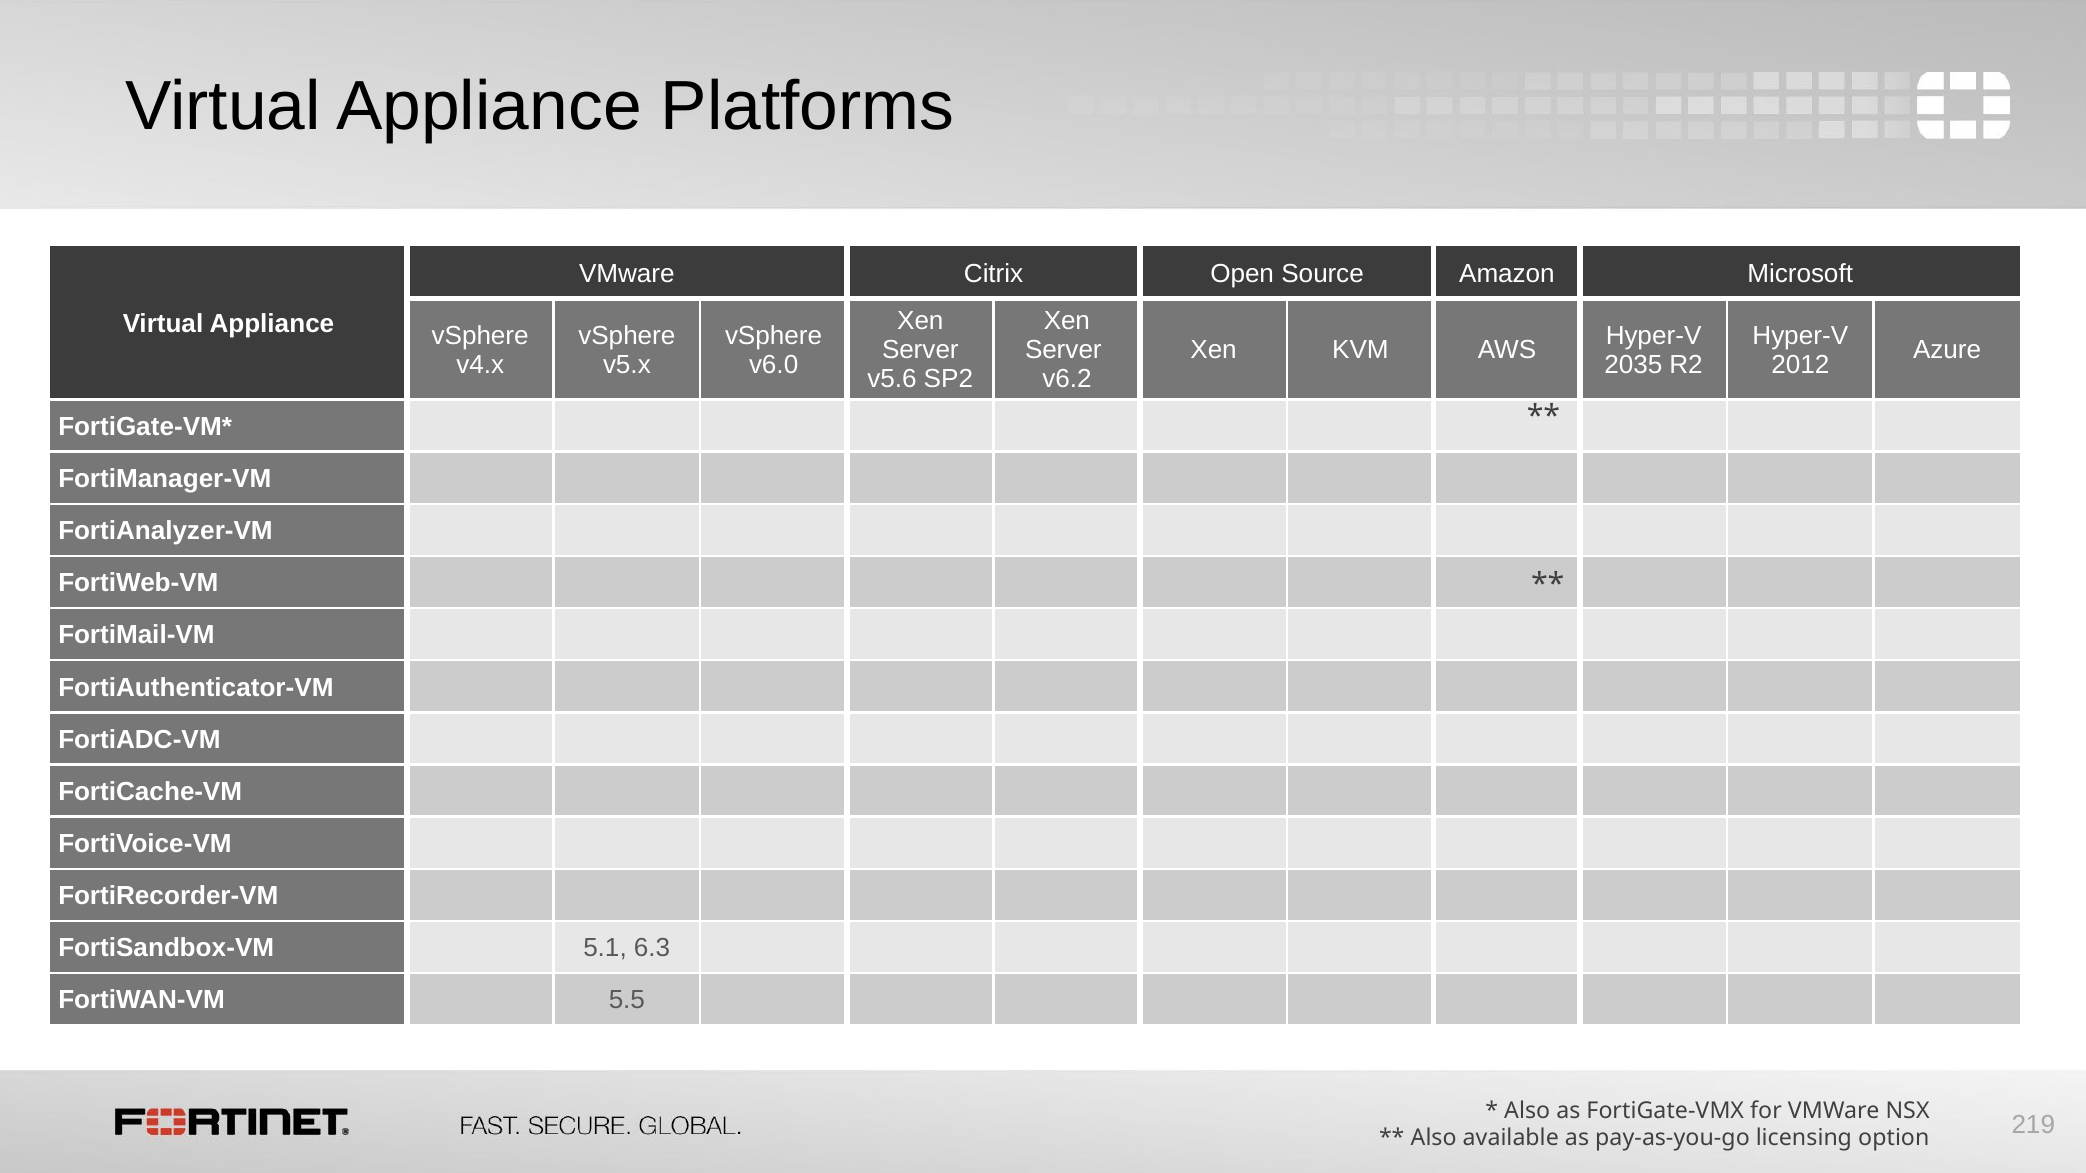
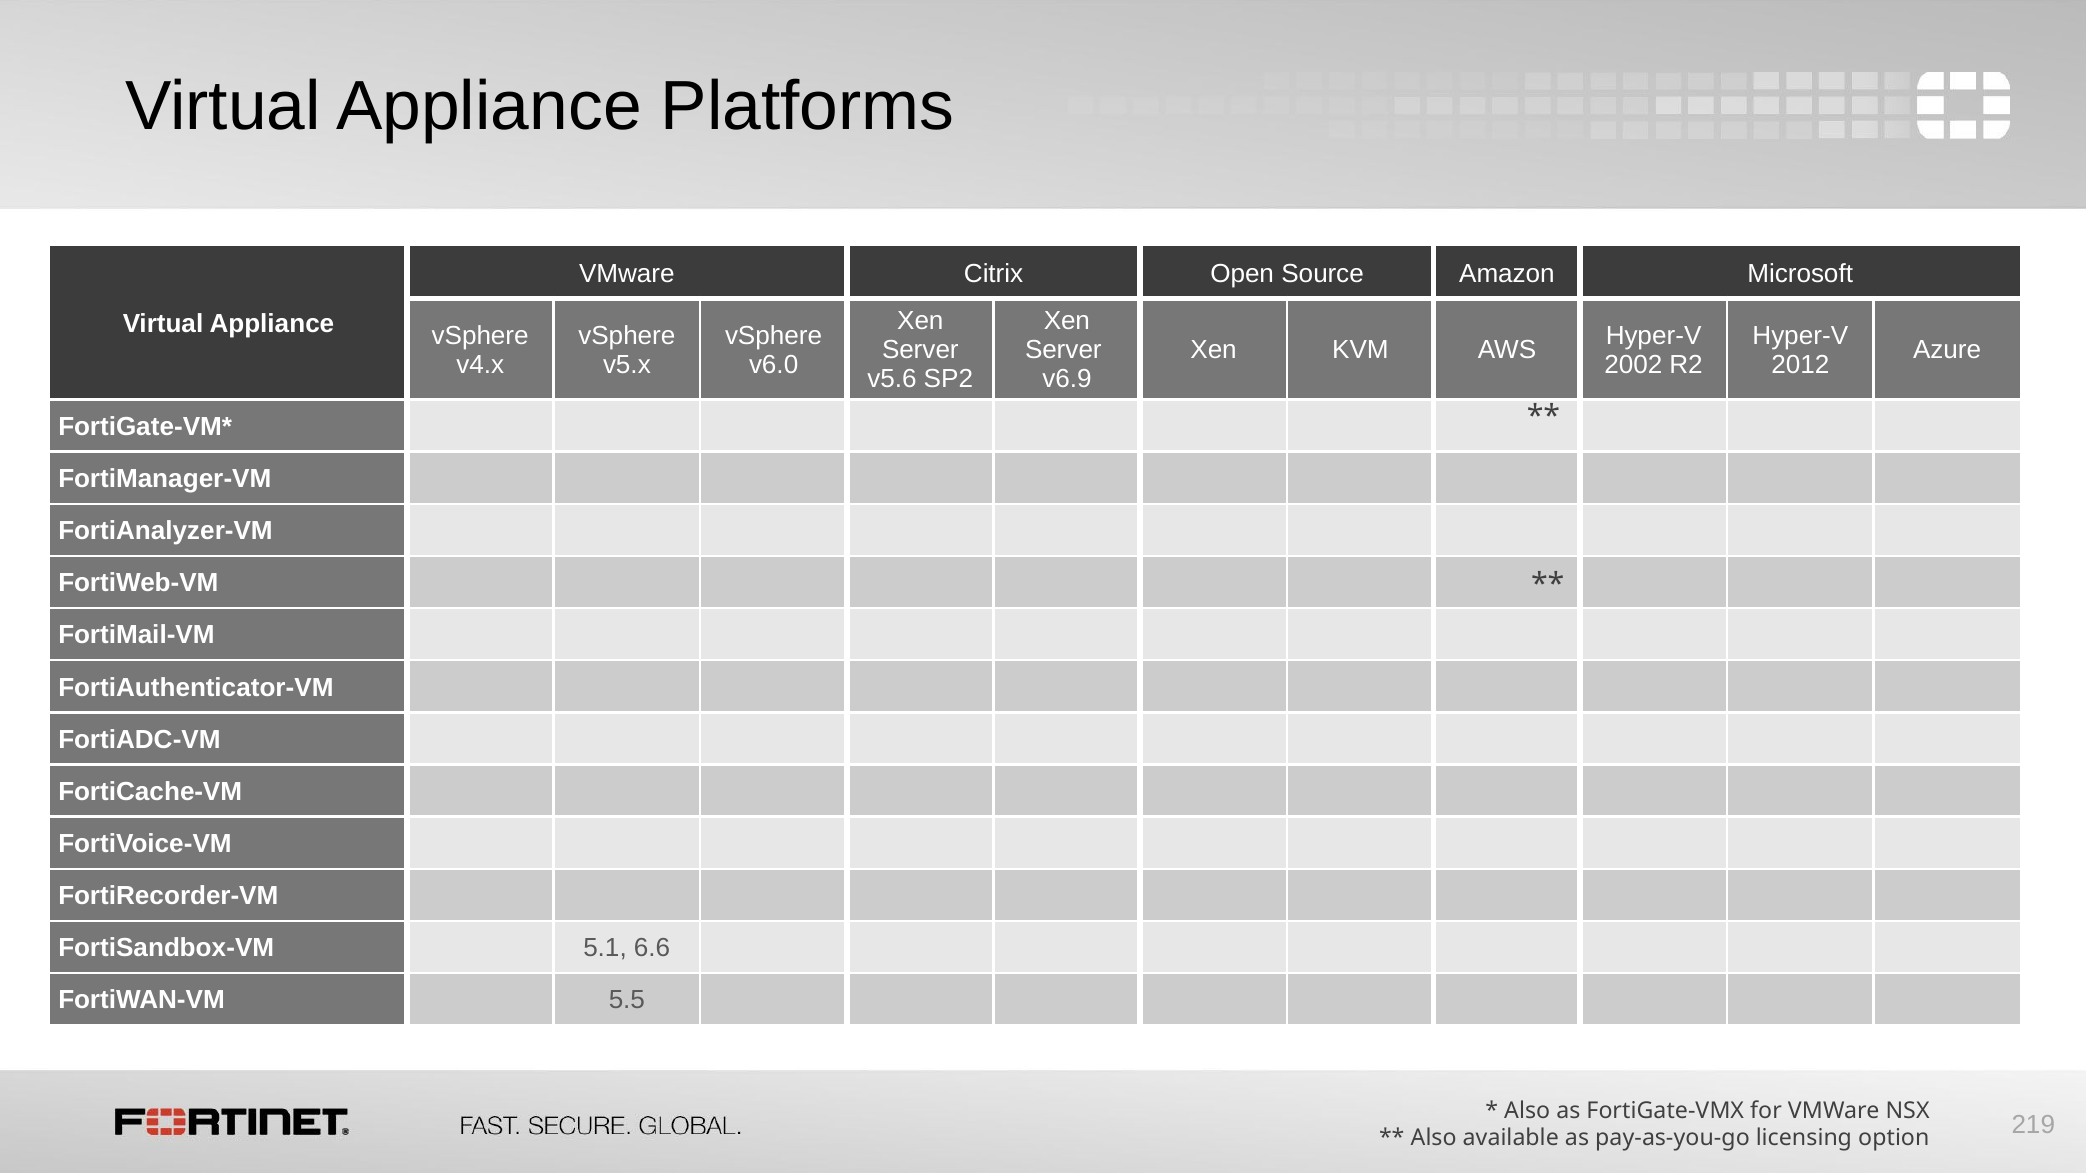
2035: 2035 -> 2002
v6.2: v6.2 -> v6.9
6.3: 6.3 -> 6.6
